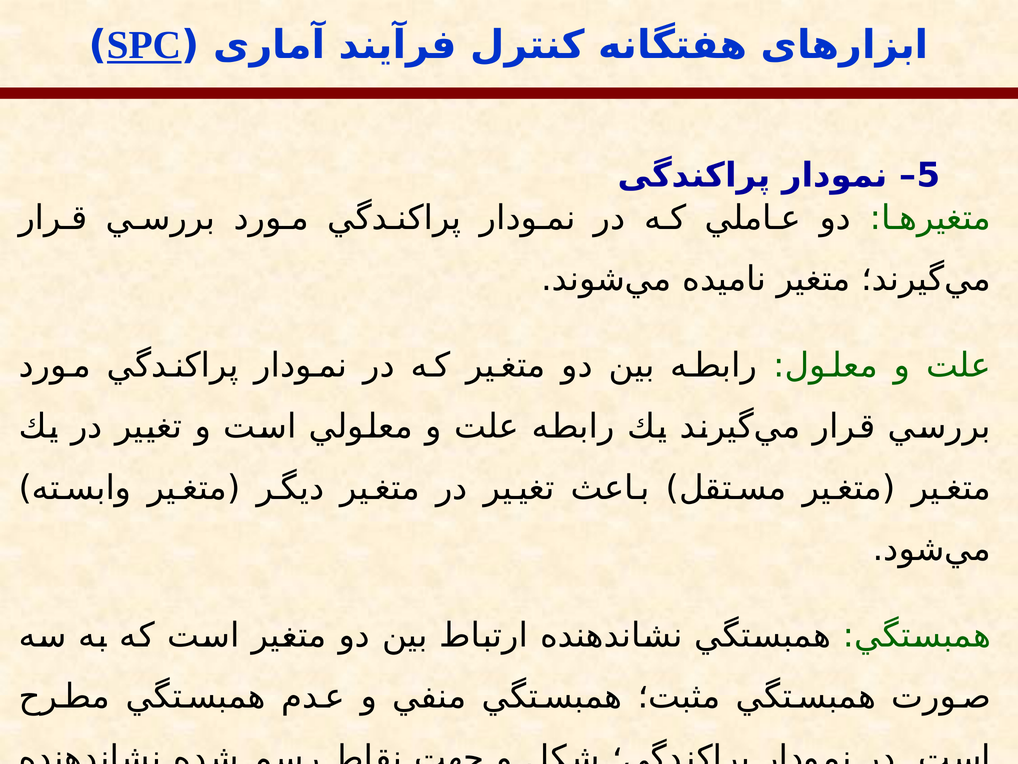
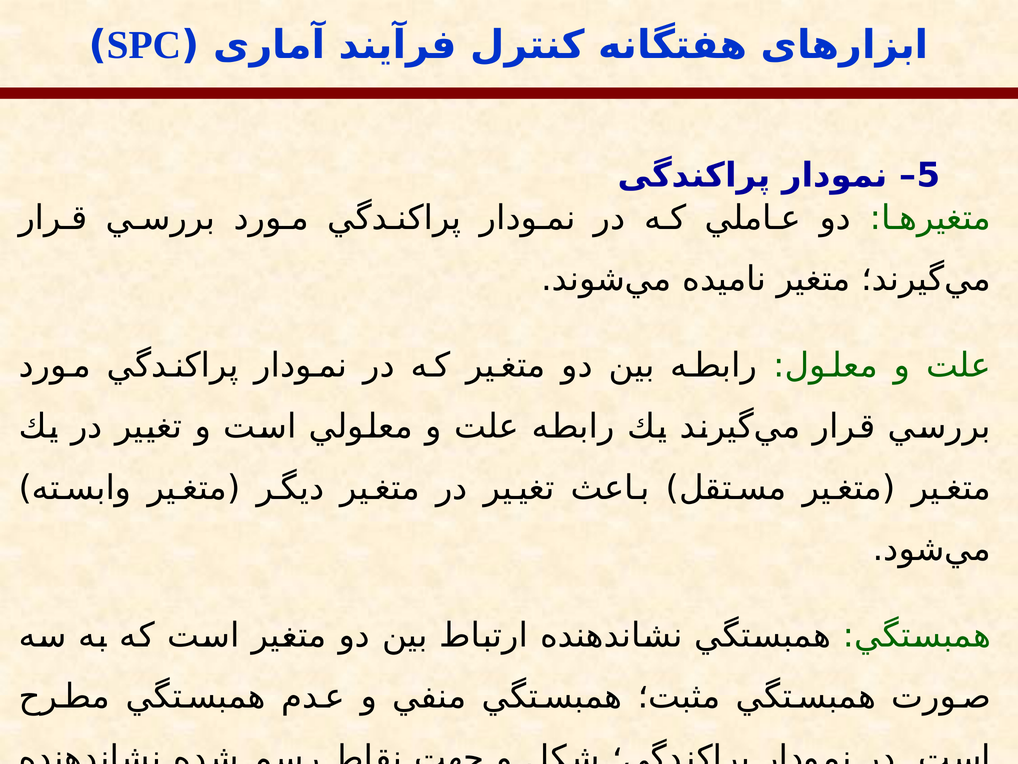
SPC underline: present -> none
